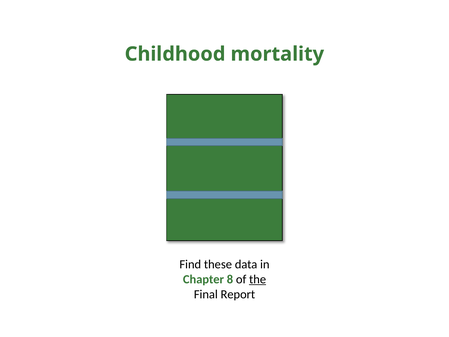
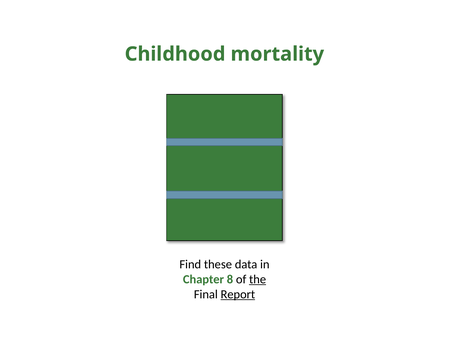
Report underline: none -> present
